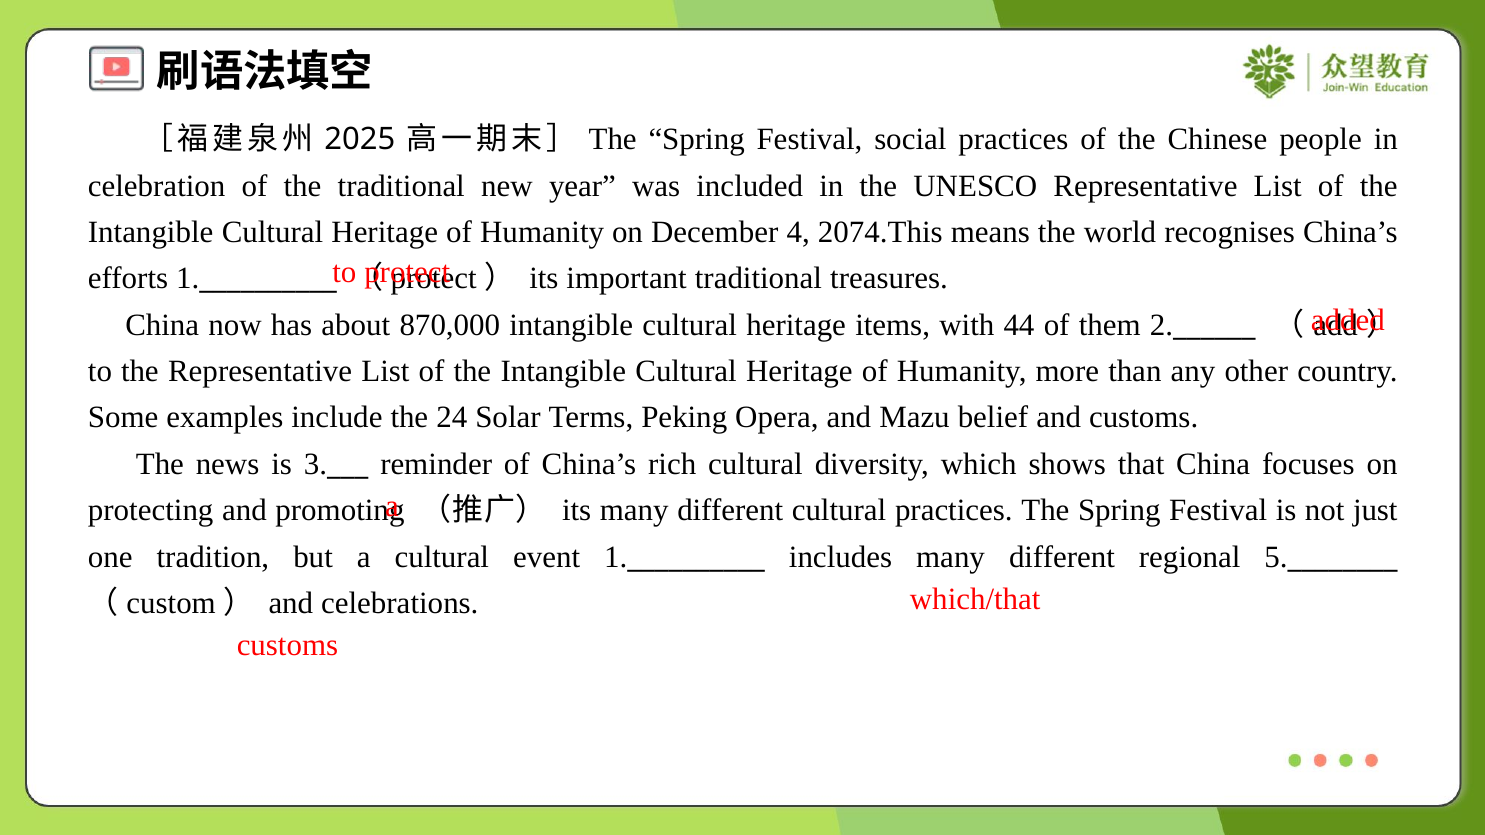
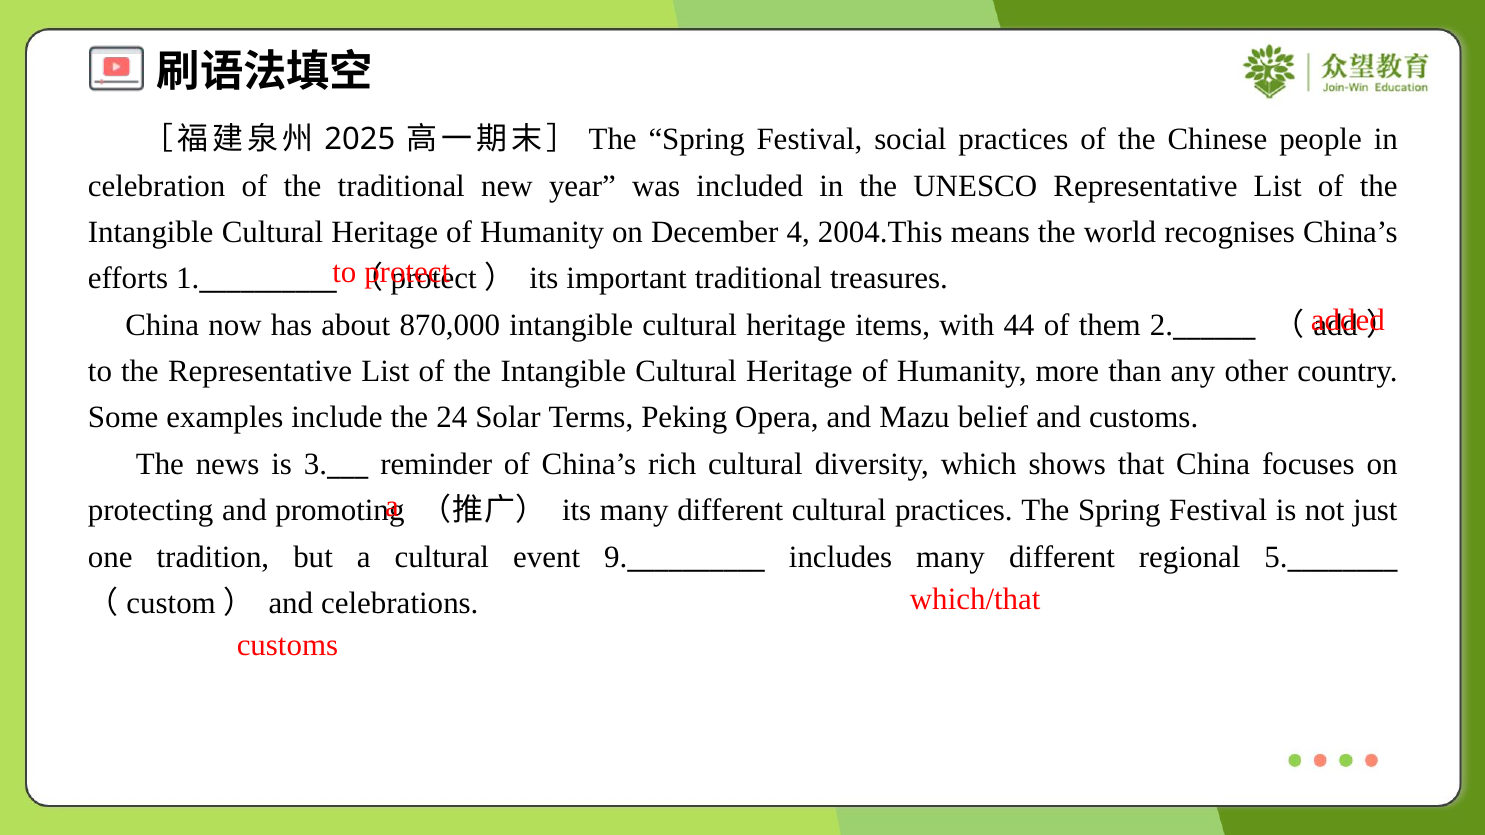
2074.This: 2074.This -> 2004.This
event 1: 1 -> 9
